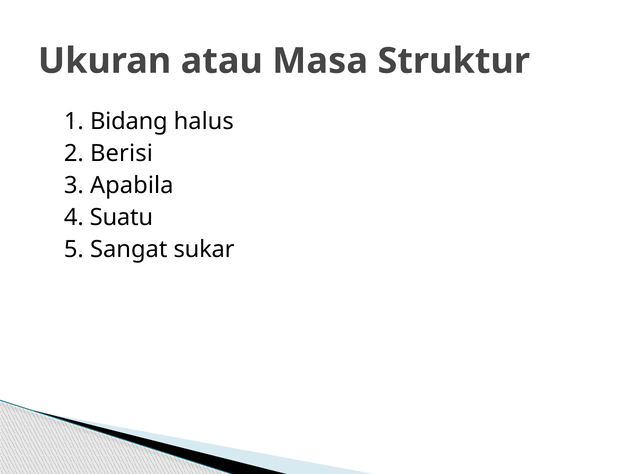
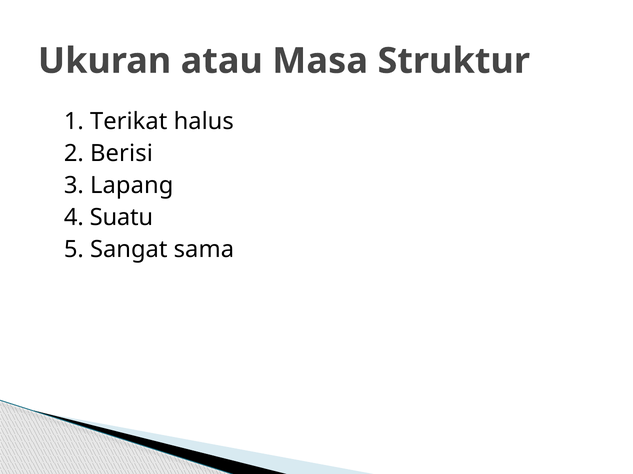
Bidang: Bidang -> Terikat
Apabila: Apabila -> Lapang
sukar: sukar -> sama
